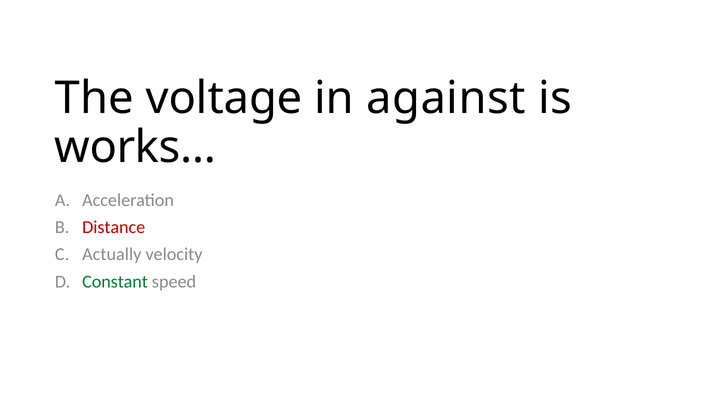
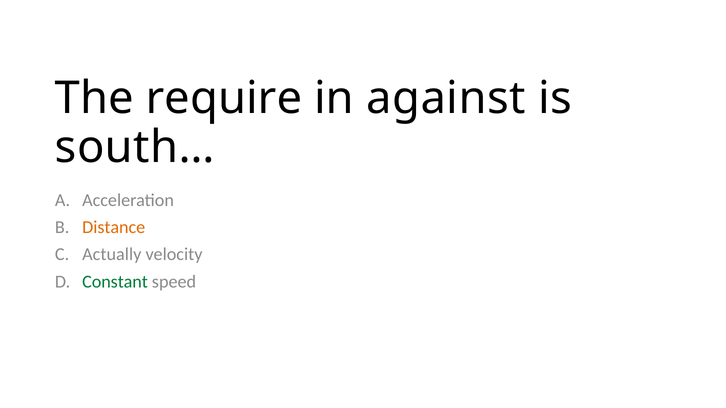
voltage: voltage -> require
works…: works… -> south…
Distance colour: red -> orange
